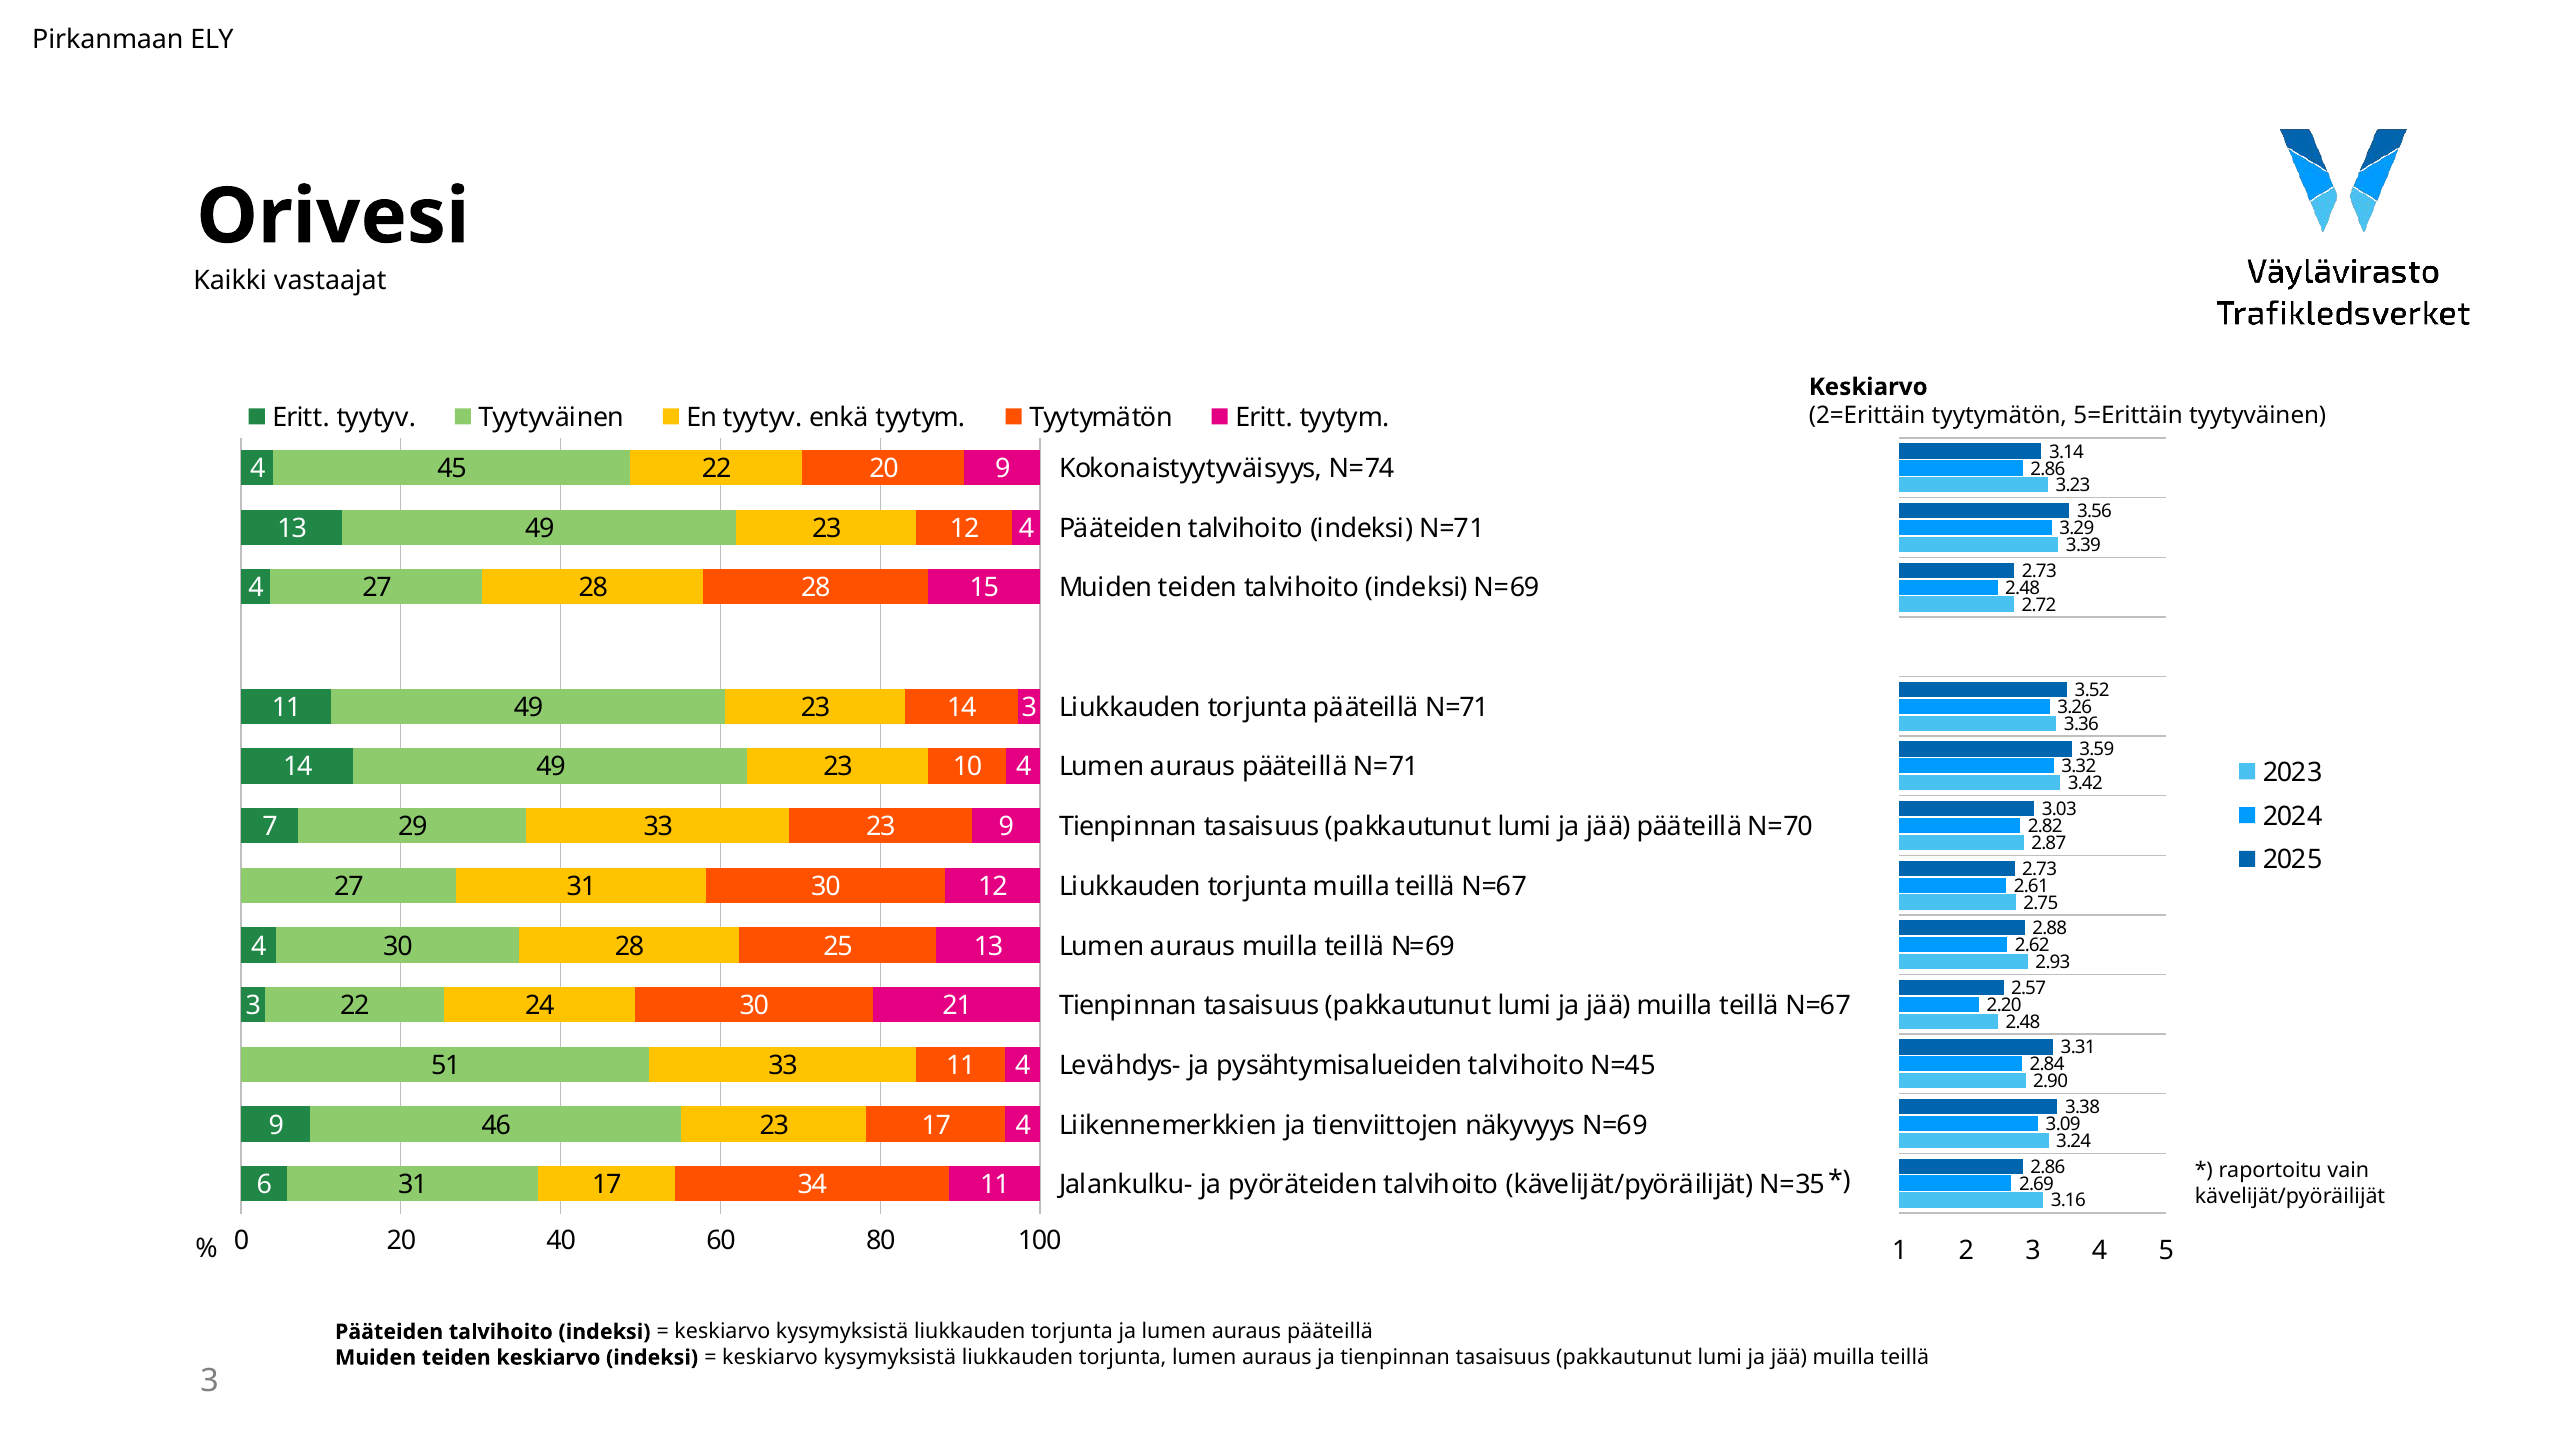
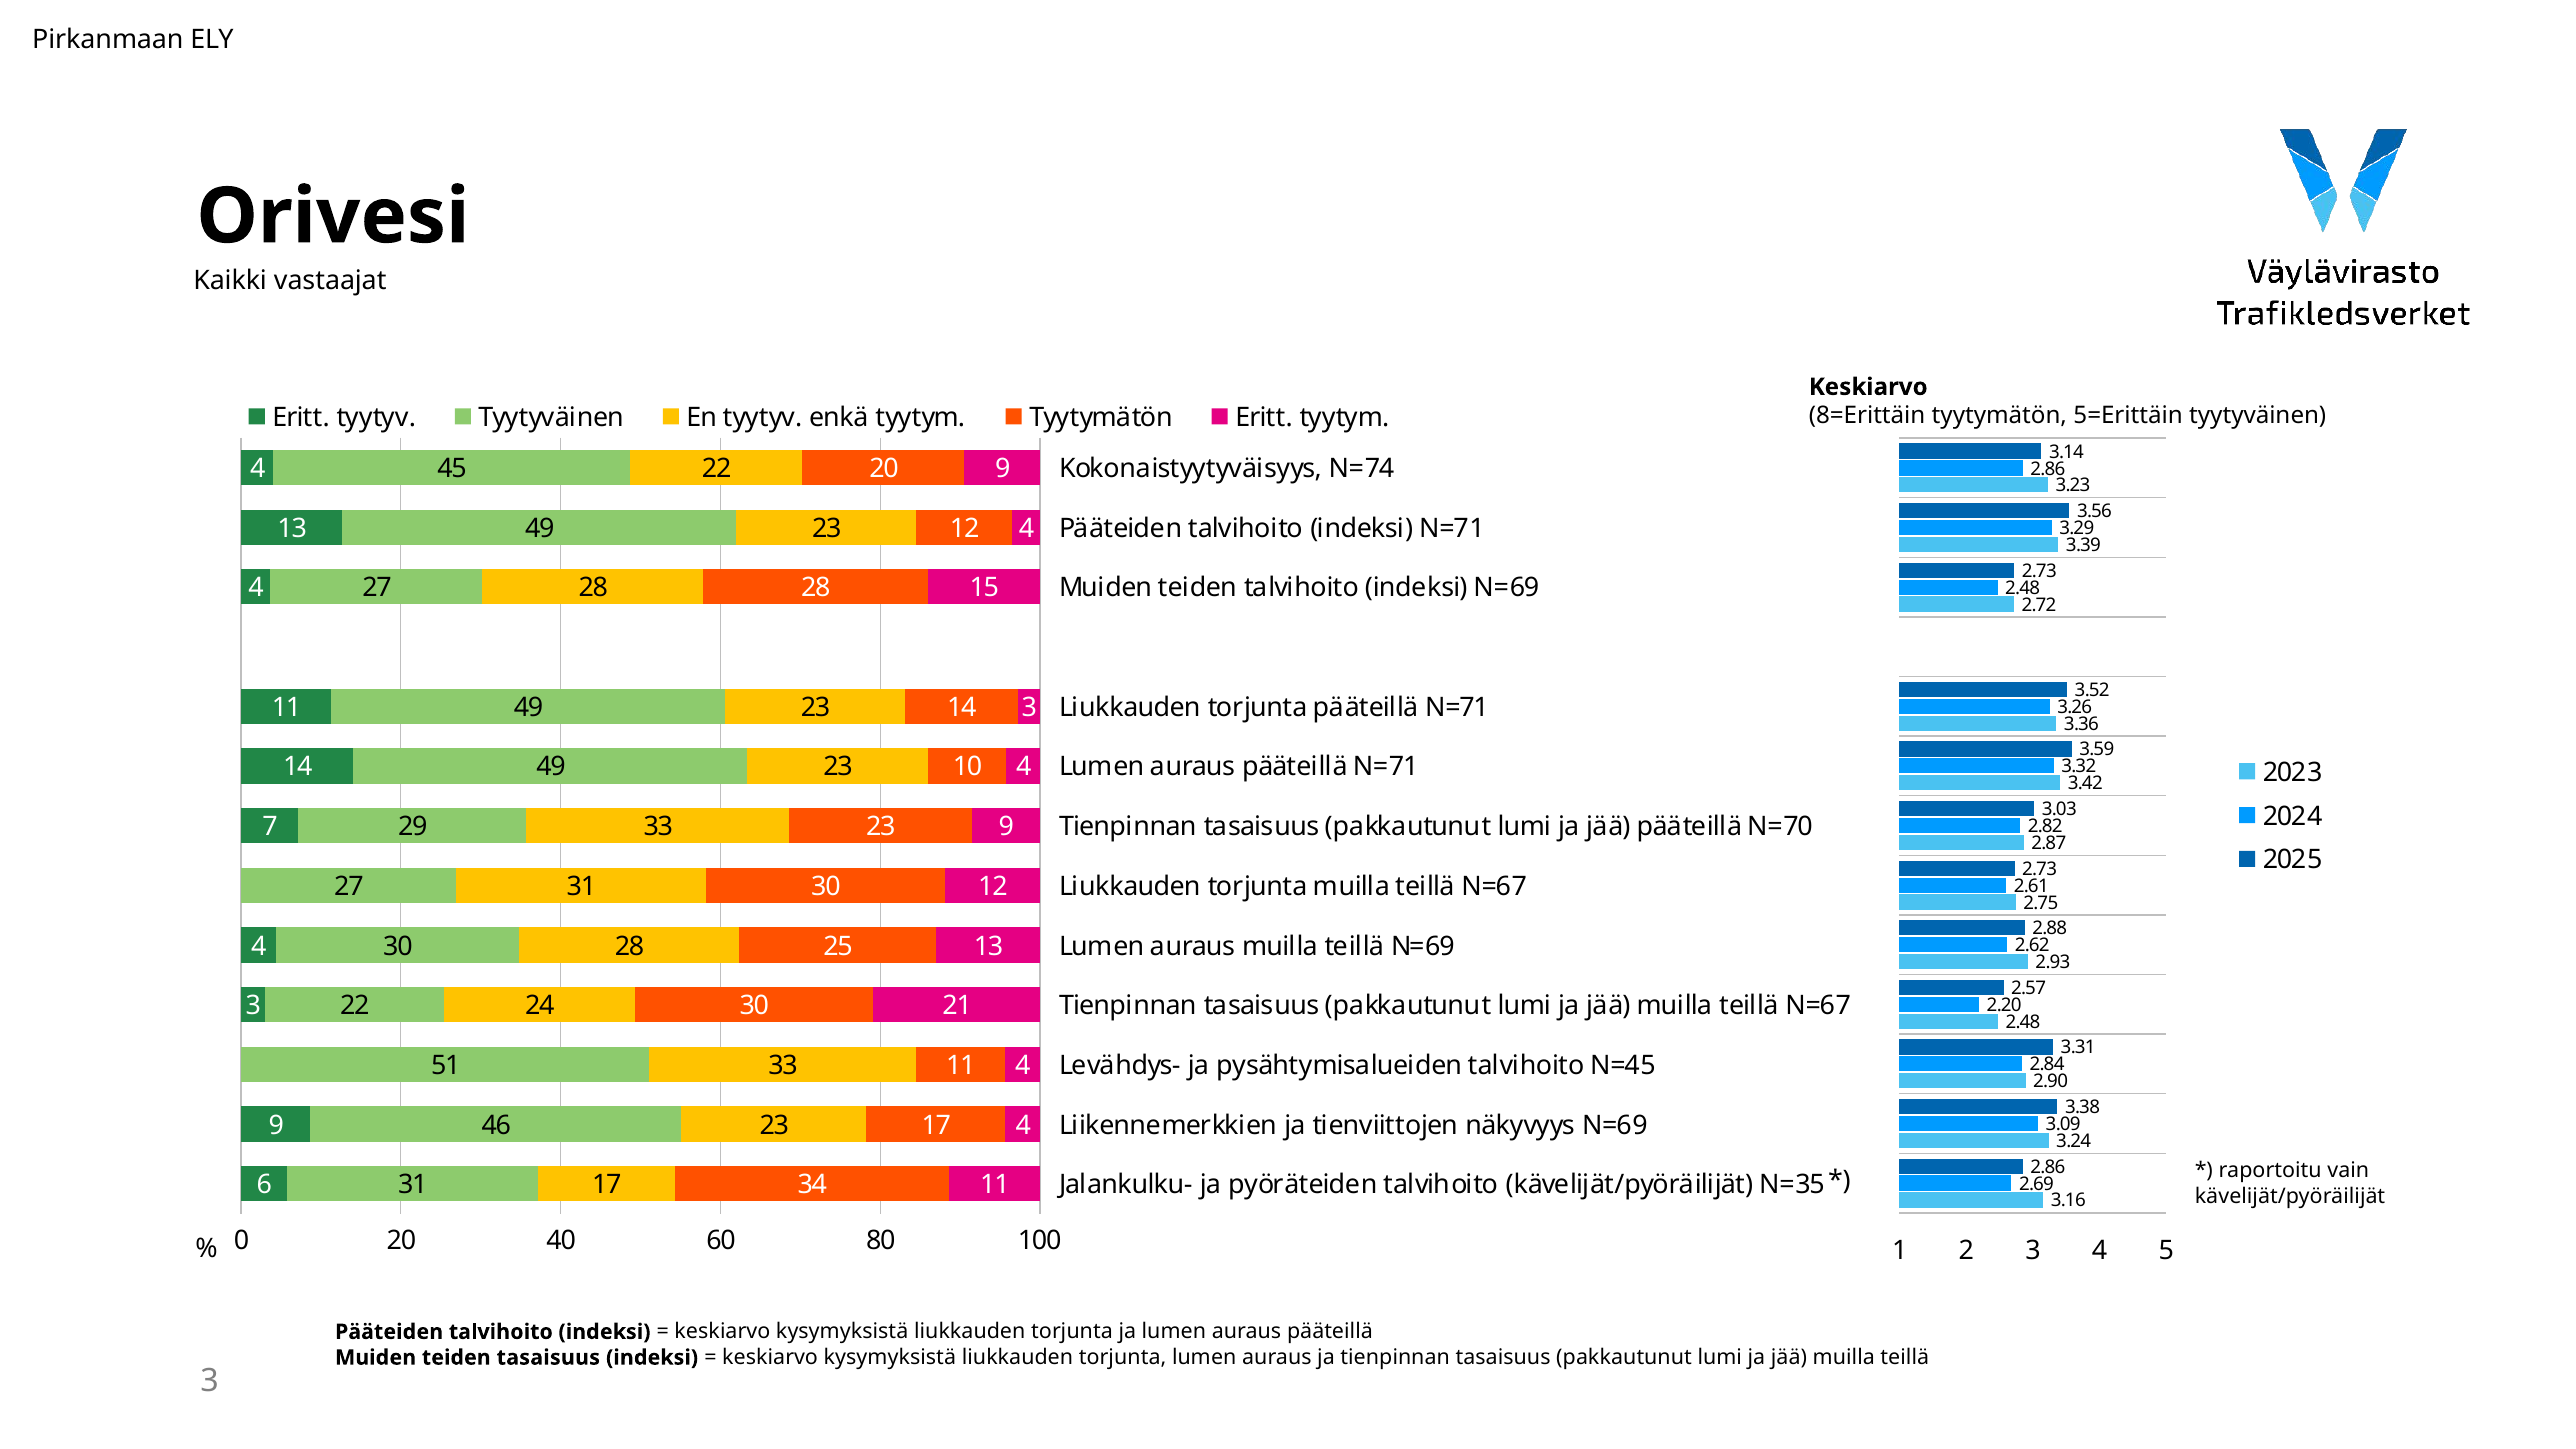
2=Erittäin: 2=Erittäin -> 8=Erittäin
teiden keskiarvo: keskiarvo -> tasaisuus
